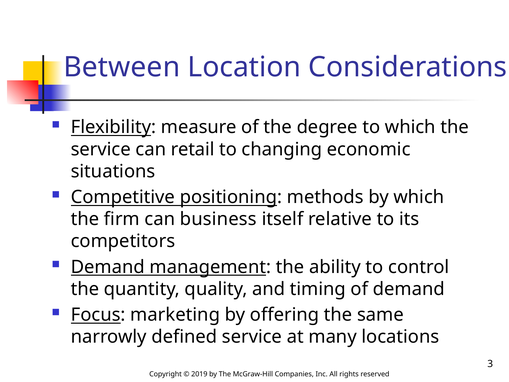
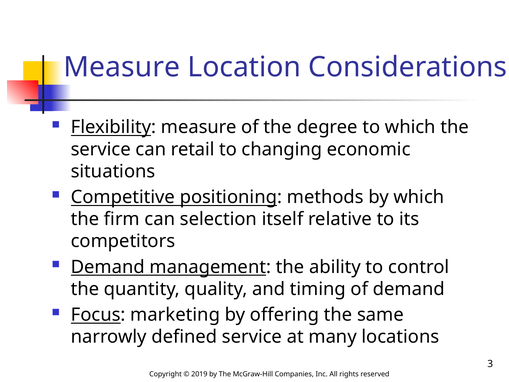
Between at (122, 67): Between -> Measure
business: business -> selection
